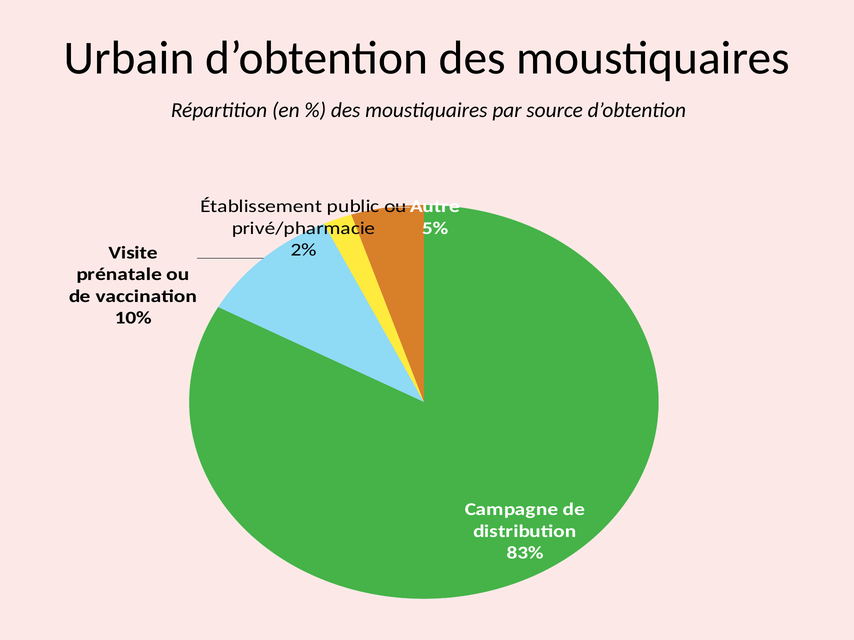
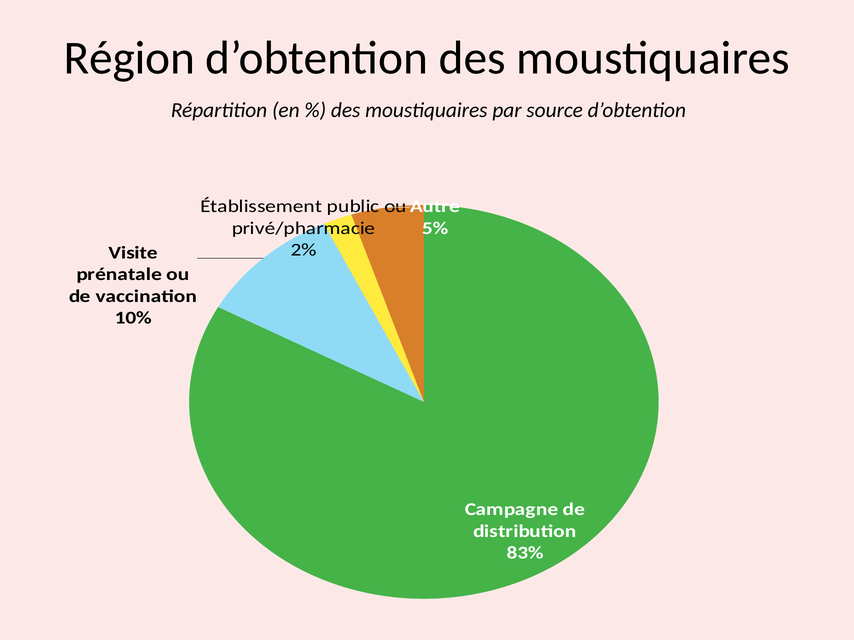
Urbain: Urbain -> Région
